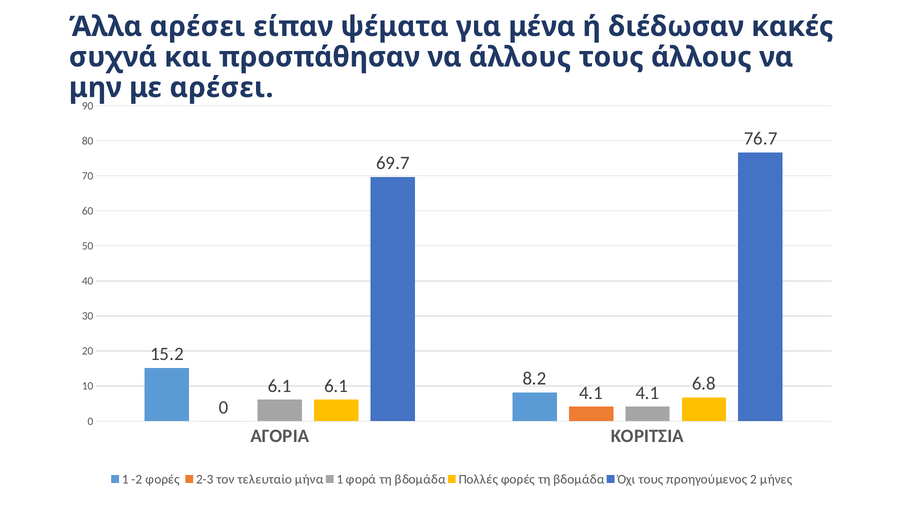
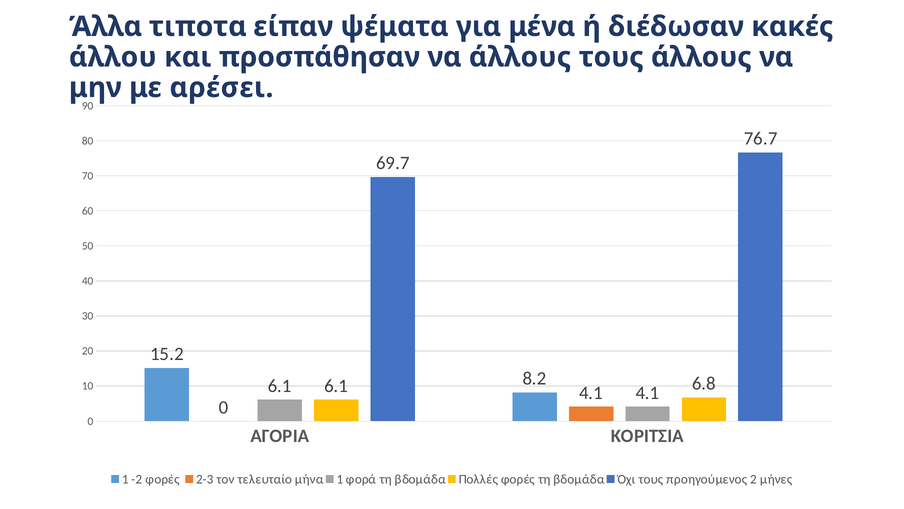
Άλλα αρέσει: αρέσει -> τιποτα
συχνά: συχνά -> άλλου
